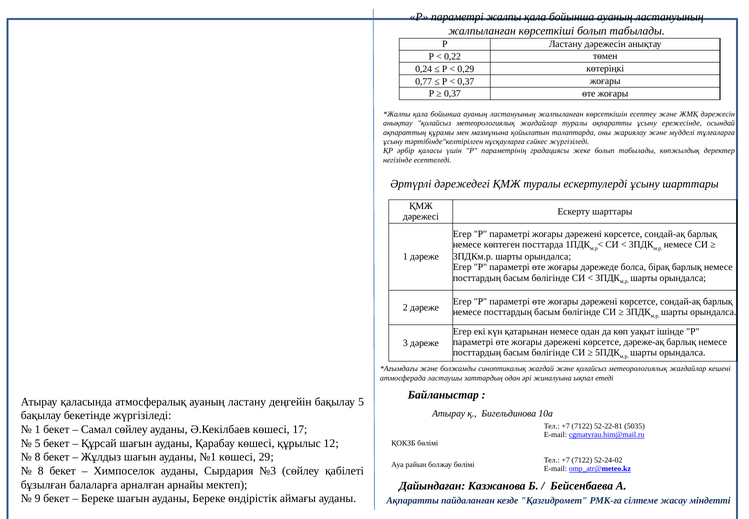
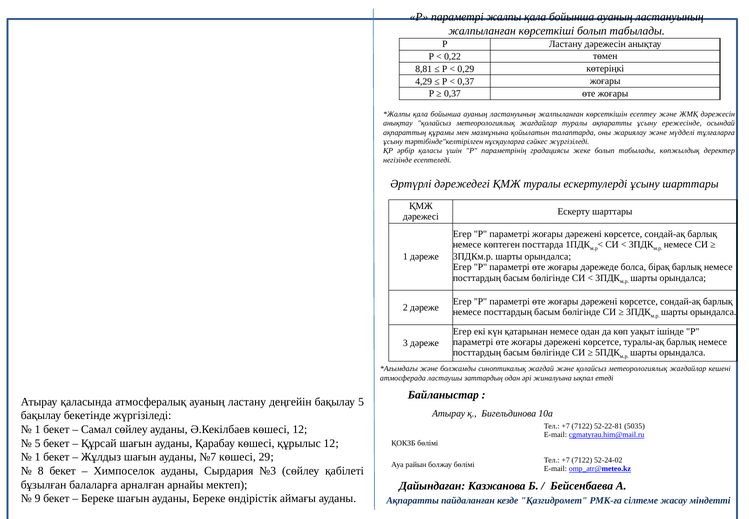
0,24: 0,24 -> 8,81
0,77: 0,77 -> 4,29
дәреже-ақ: дәреже-ақ -> туралы-ақ
көшесі 17: 17 -> 12
8 at (38, 457): 8 -> 1
№1: №1 -> №7
